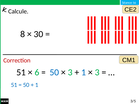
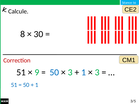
6: 6 -> 9
